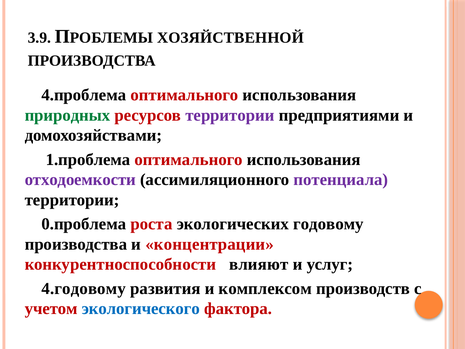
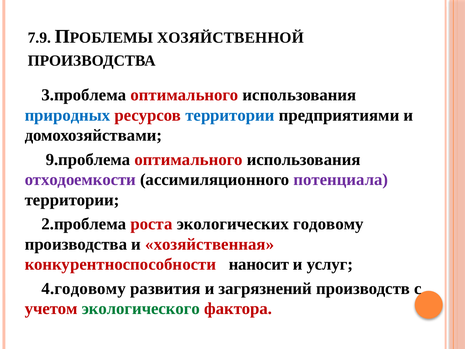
3.9: 3.9 -> 7.9
4.проблема: 4.проблема -> 3.проблема
природных colour: green -> blue
территории at (230, 115) colour: purple -> blue
1.проблема: 1.проблема -> 9.проблема
0.проблема: 0.проблема -> 2.проблема
концентрации: концентрации -> хозяйственная
влияют: влияют -> наносит
комплексом: комплексом -> загрязнений
экологического colour: blue -> green
